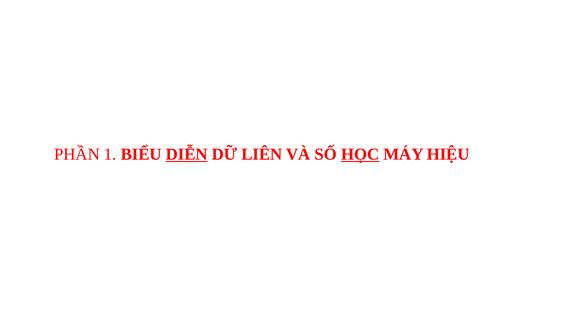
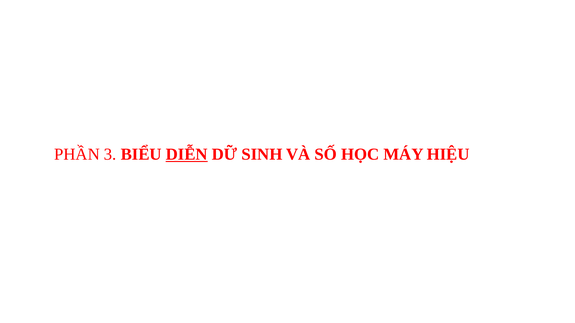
1: 1 -> 3
LIÊN: LIÊN -> SINH
HỌC underline: present -> none
